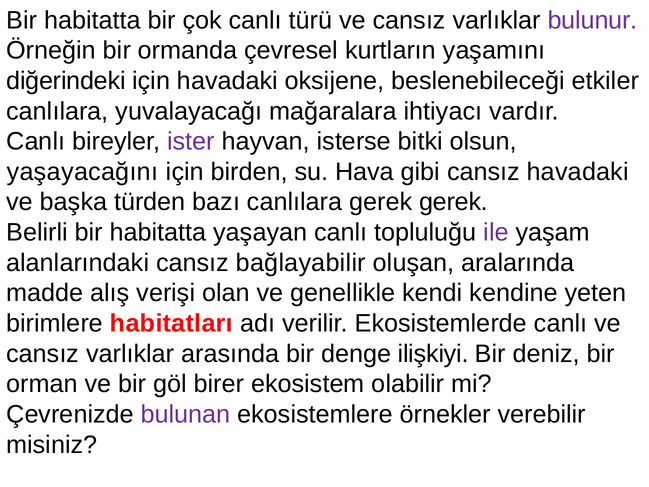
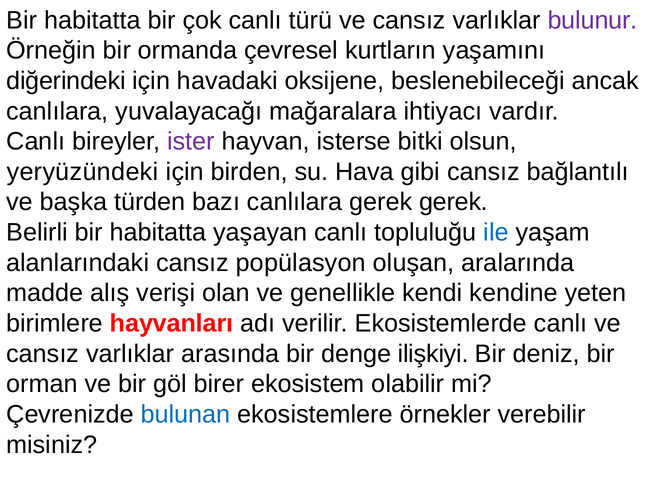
etkiler: etkiler -> ancak
yaşayacağını: yaşayacağını -> yeryüzündeki
cansız havadaki: havadaki -> bağlantılı
ile colour: purple -> blue
bağlayabilir: bağlayabilir -> popülasyon
habitatları: habitatları -> hayvanları
bulunan colour: purple -> blue
